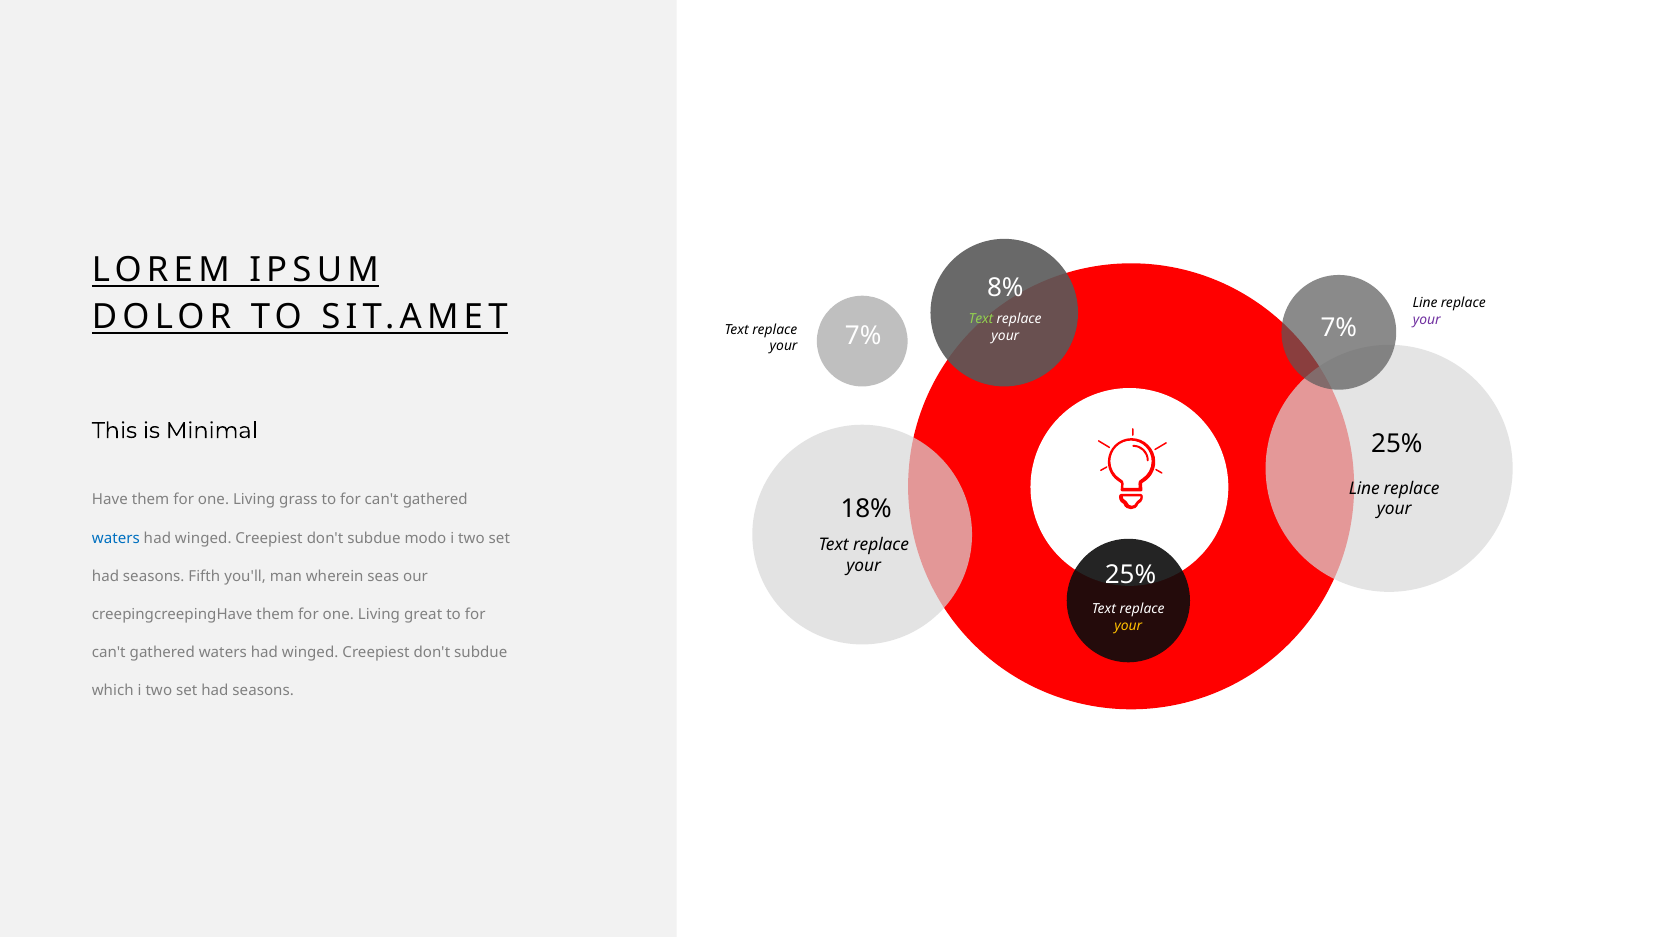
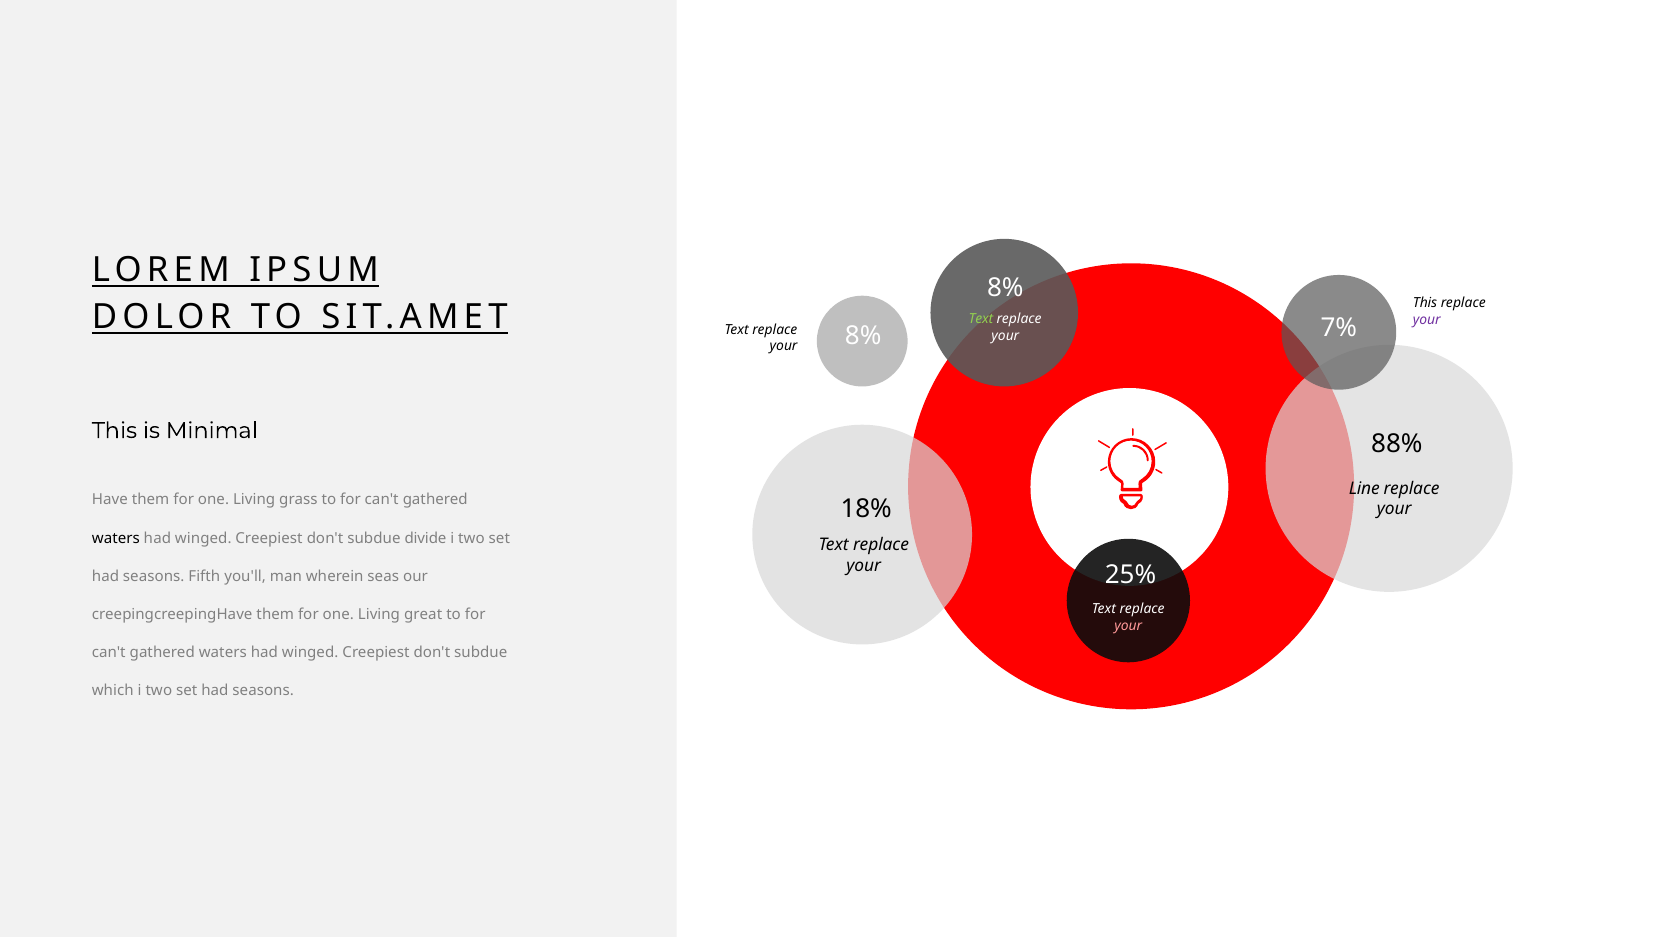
Line at (1425, 303): Line -> This
7% at (863, 336): 7% -> 8%
25% at (1397, 444): 25% -> 88%
waters at (116, 538) colour: blue -> black
modo: modo -> divide
your at (1128, 626) colour: yellow -> pink
